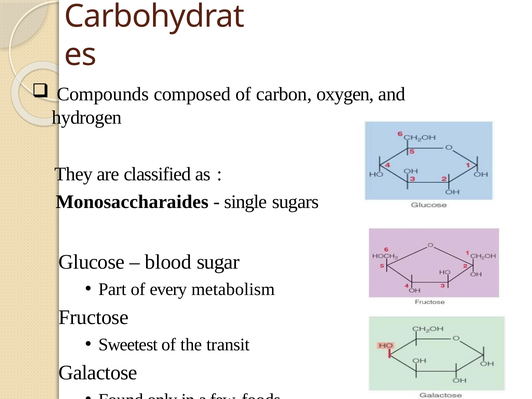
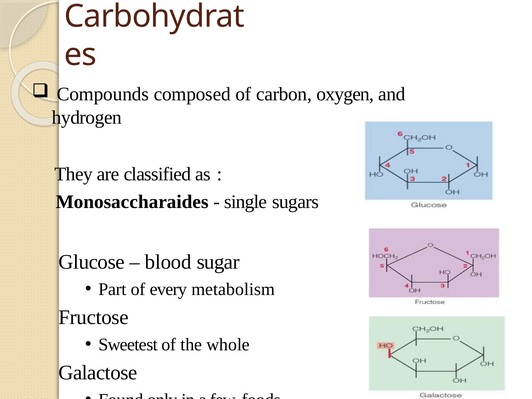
transit: transit -> whole
